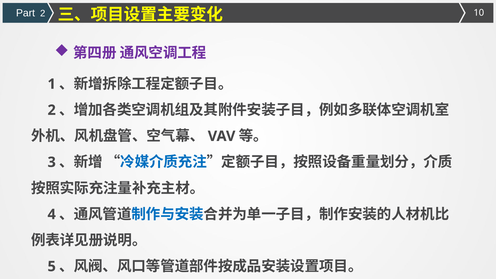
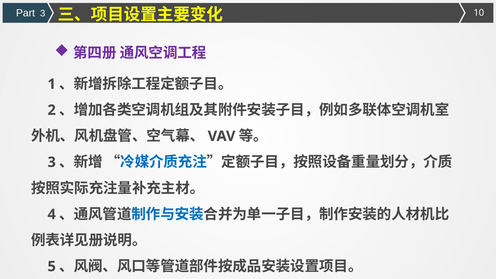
Part 2: 2 -> 3
